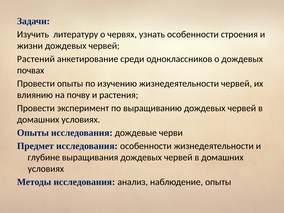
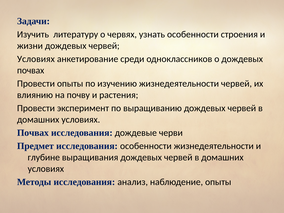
Растений at (36, 59): Растений -> Условиях
Опыты at (33, 133): Опыты -> Почвах
